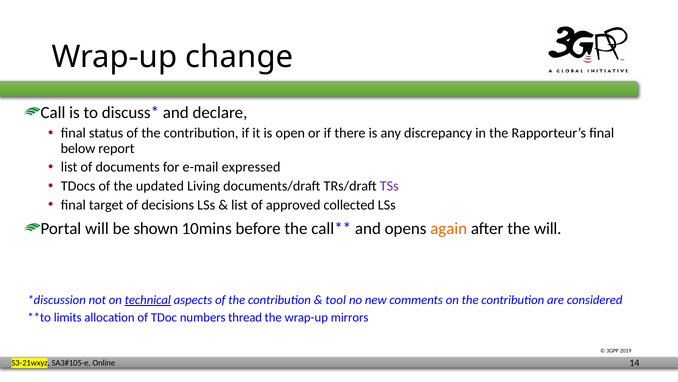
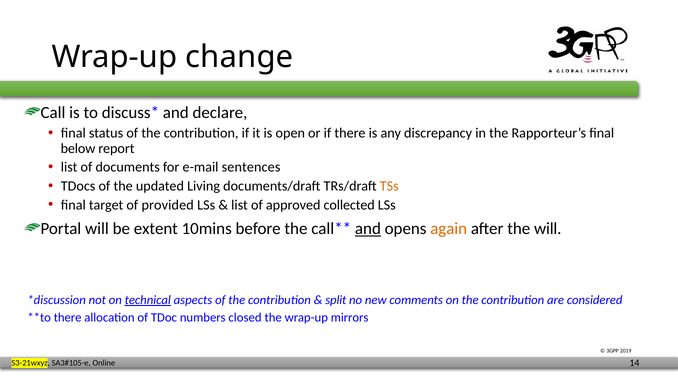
expressed: expressed -> sentences
TSs colour: purple -> orange
decisions: decisions -> provided
shown: shown -> extent
and at (368, 228) underline: none -> present
tool: tool -> split
limits at (68, 317): limits -> there
thread: thread -> closed
